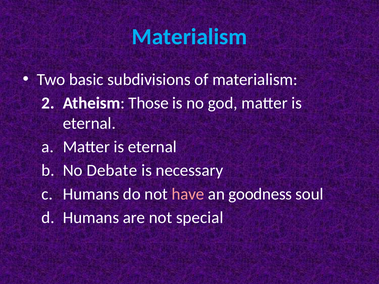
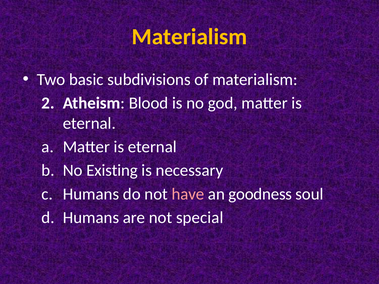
Materialism at (189, 37) colour: light blue -> yellow
Those: Those -> Blood
Debate: Debate -> Existing
